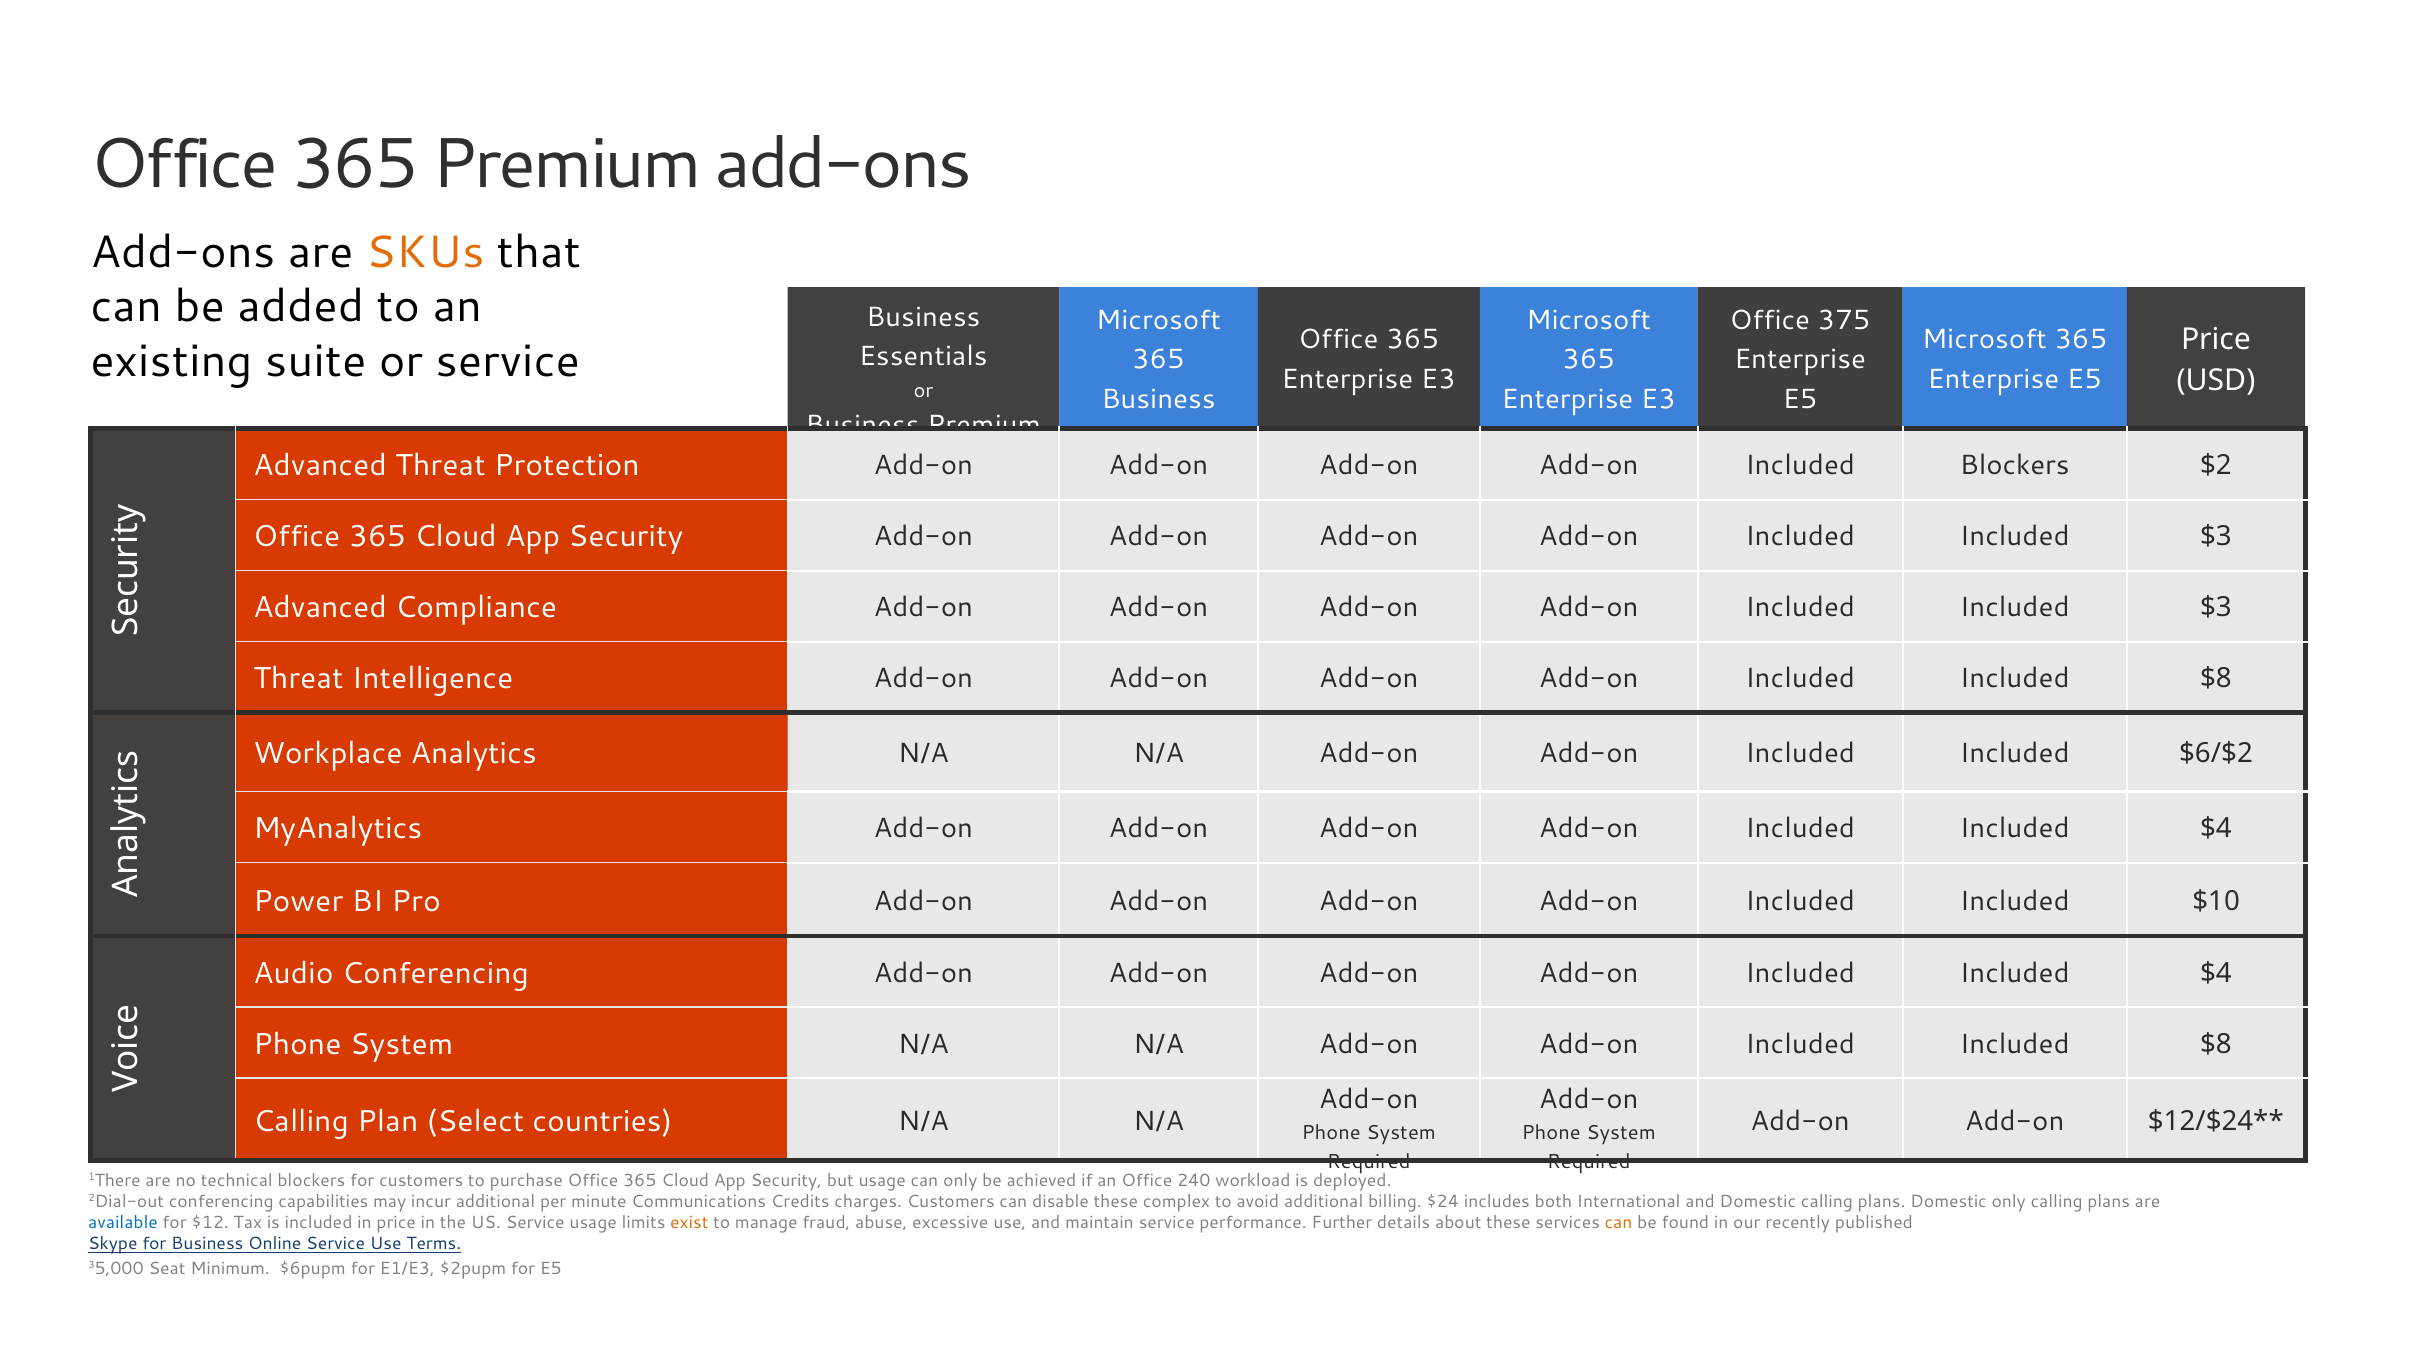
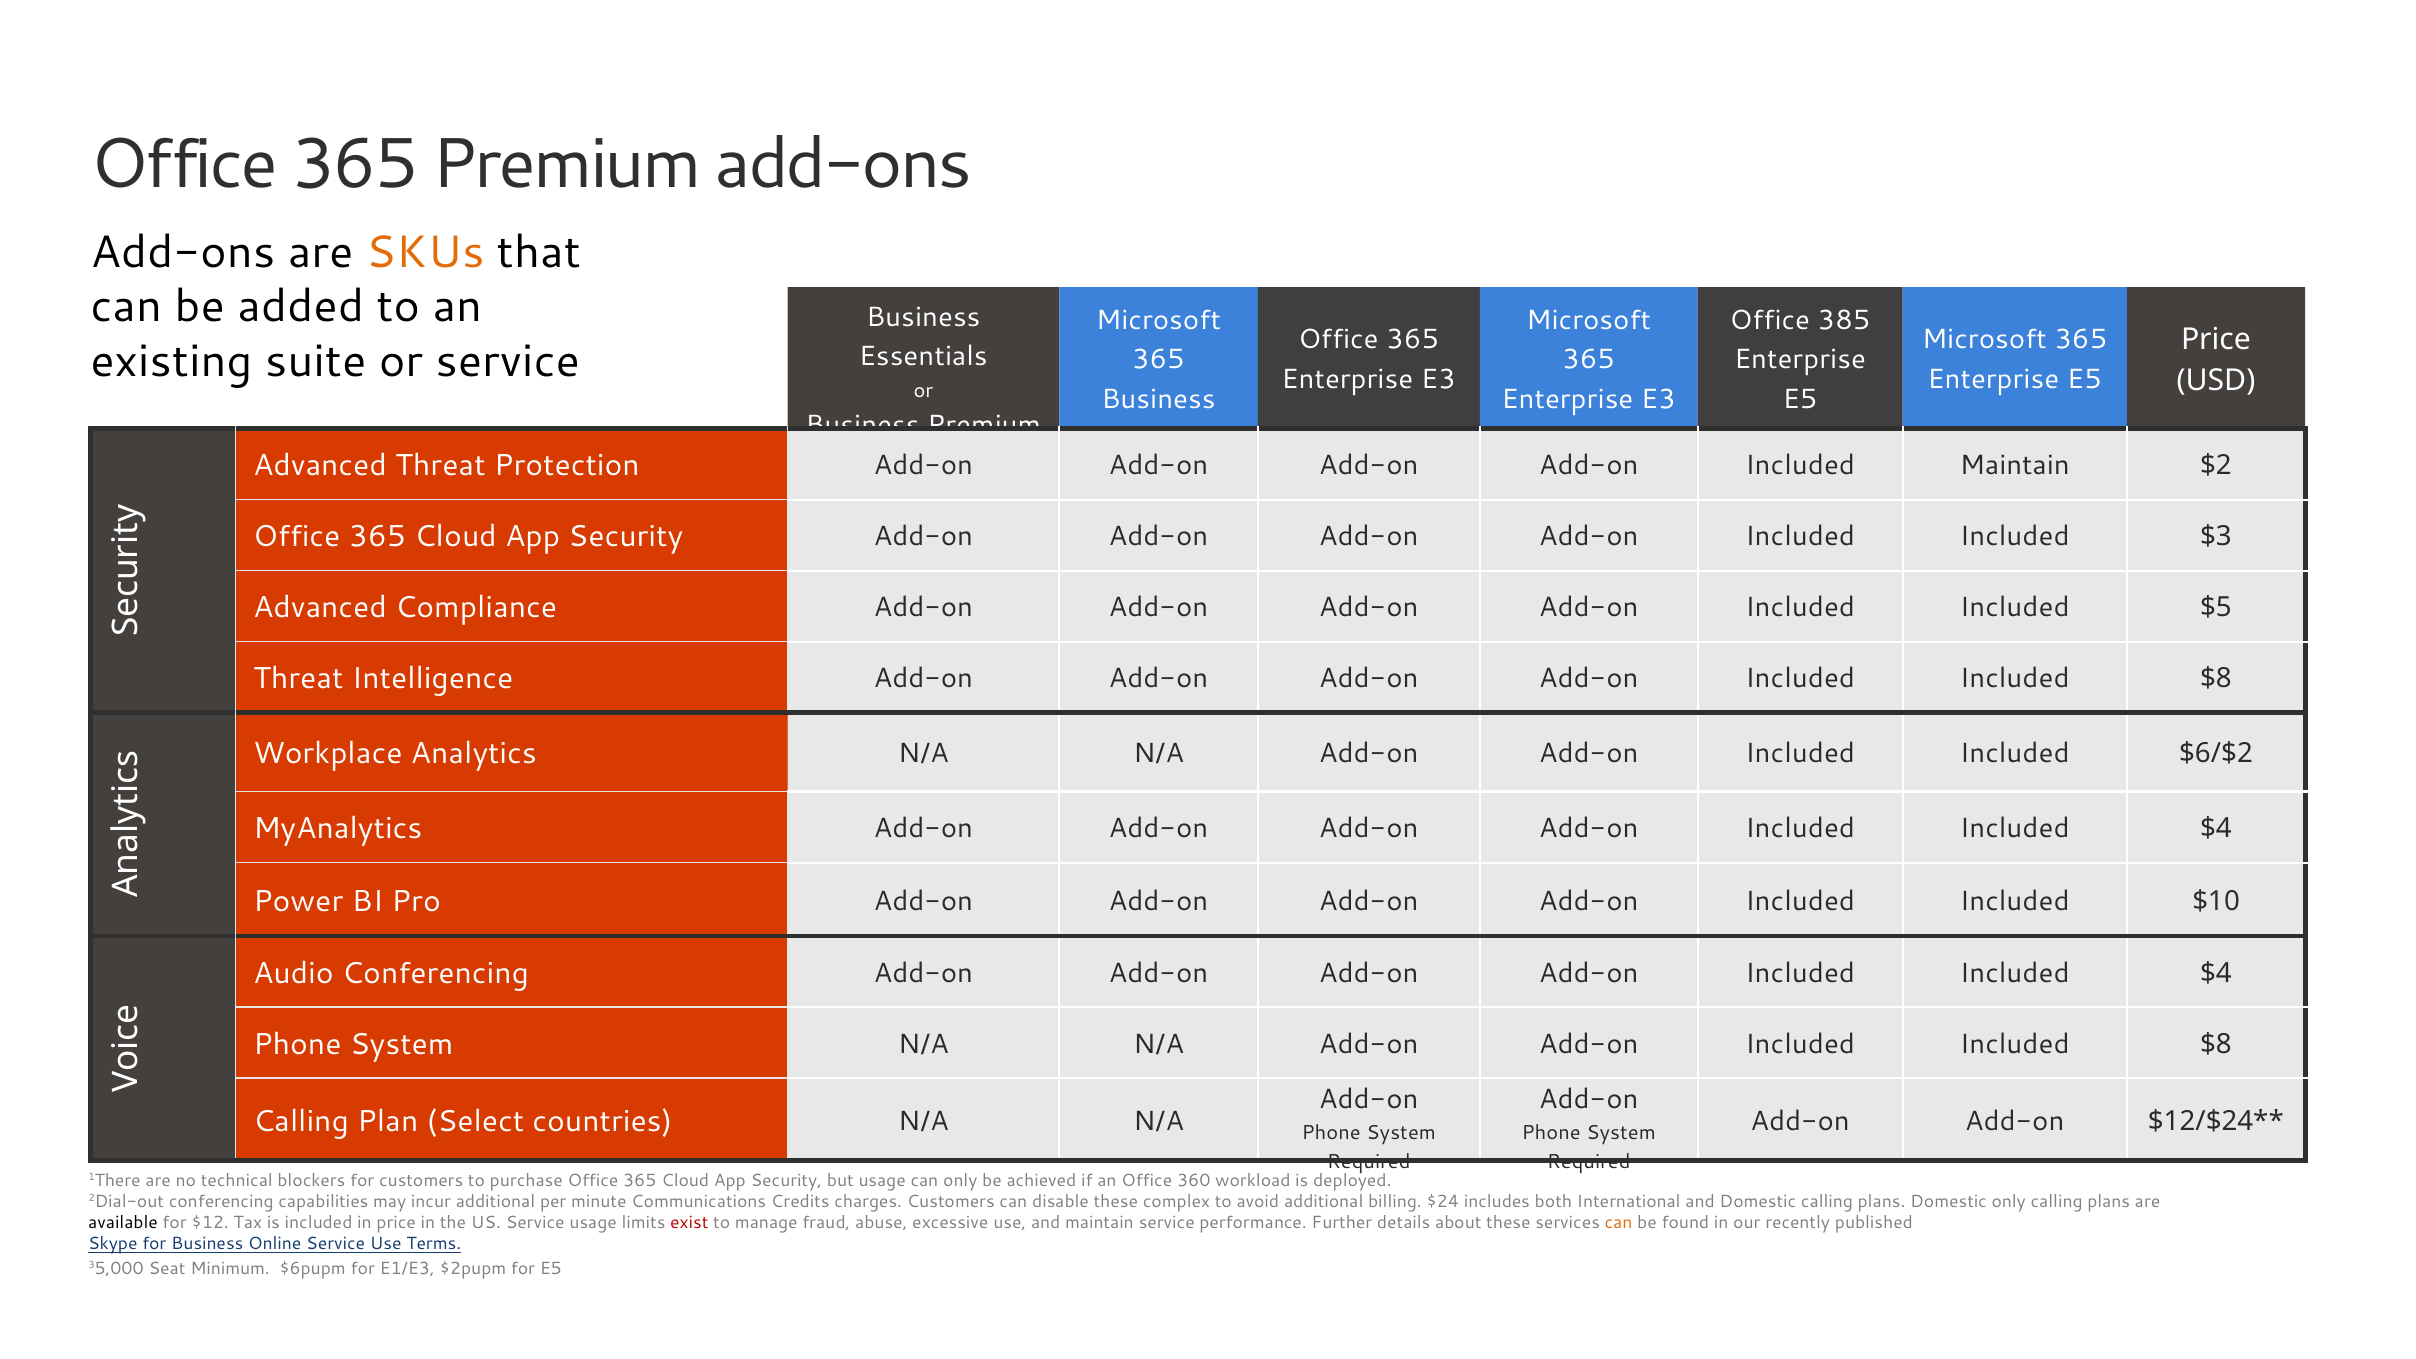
375: 375 -> 385
Included Blockers: Blockers -> Maintain
$3 at (2216, 608): $3 -> $5
240: 240 -> 360
available colour: blue -> black
exist colour: orange -> red
